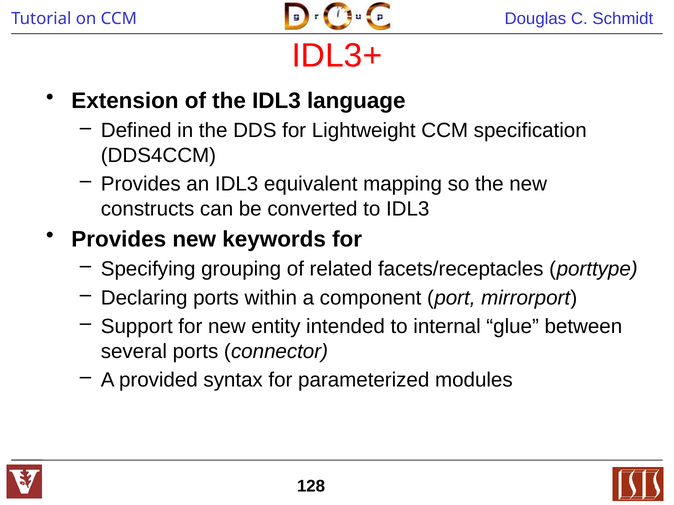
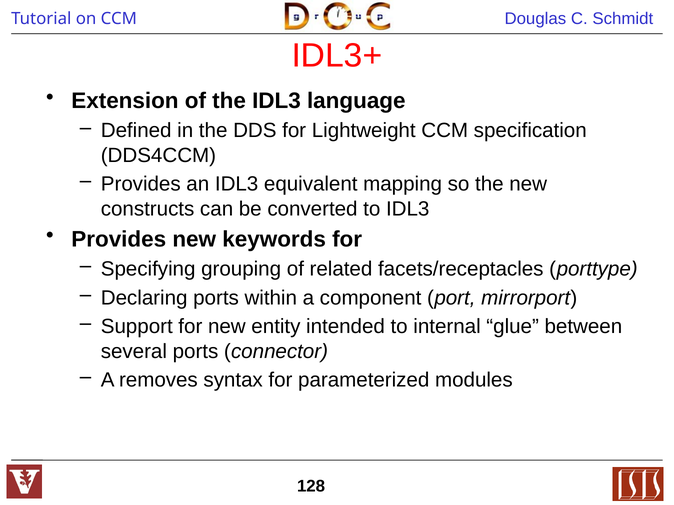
provided: provided -> removes
